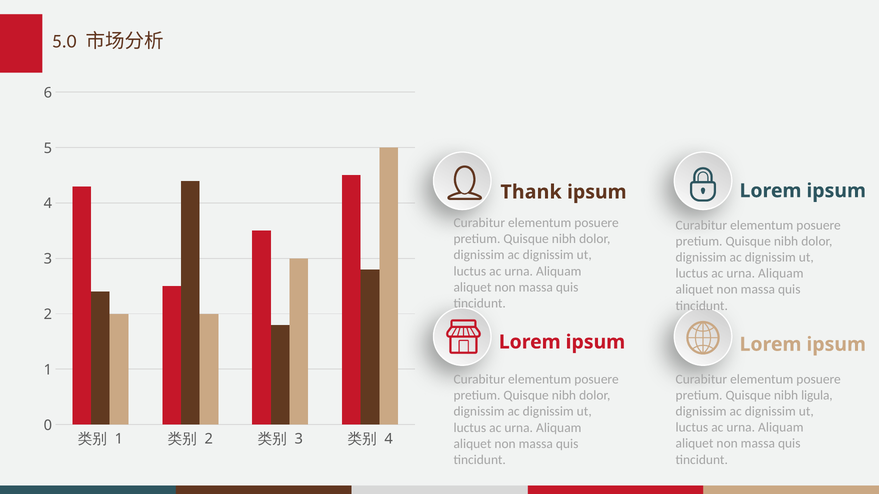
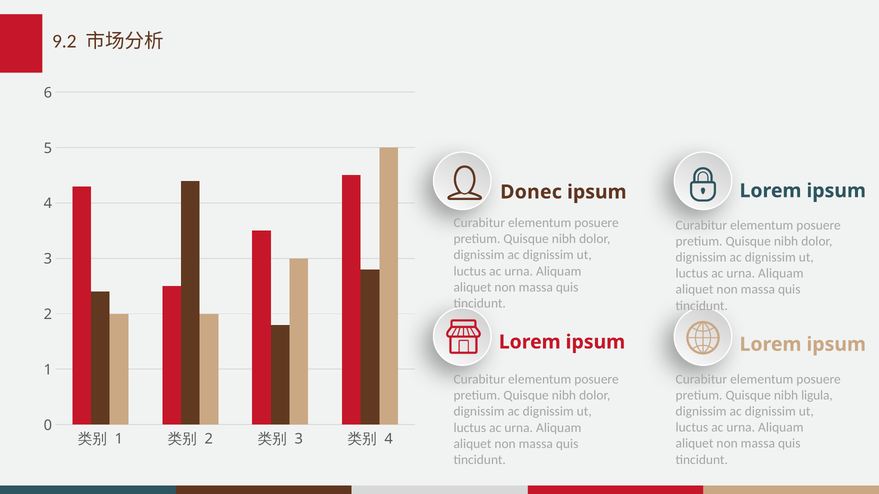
5.0: 5.0 -> 9.2
Thank: Thank -> Donec
